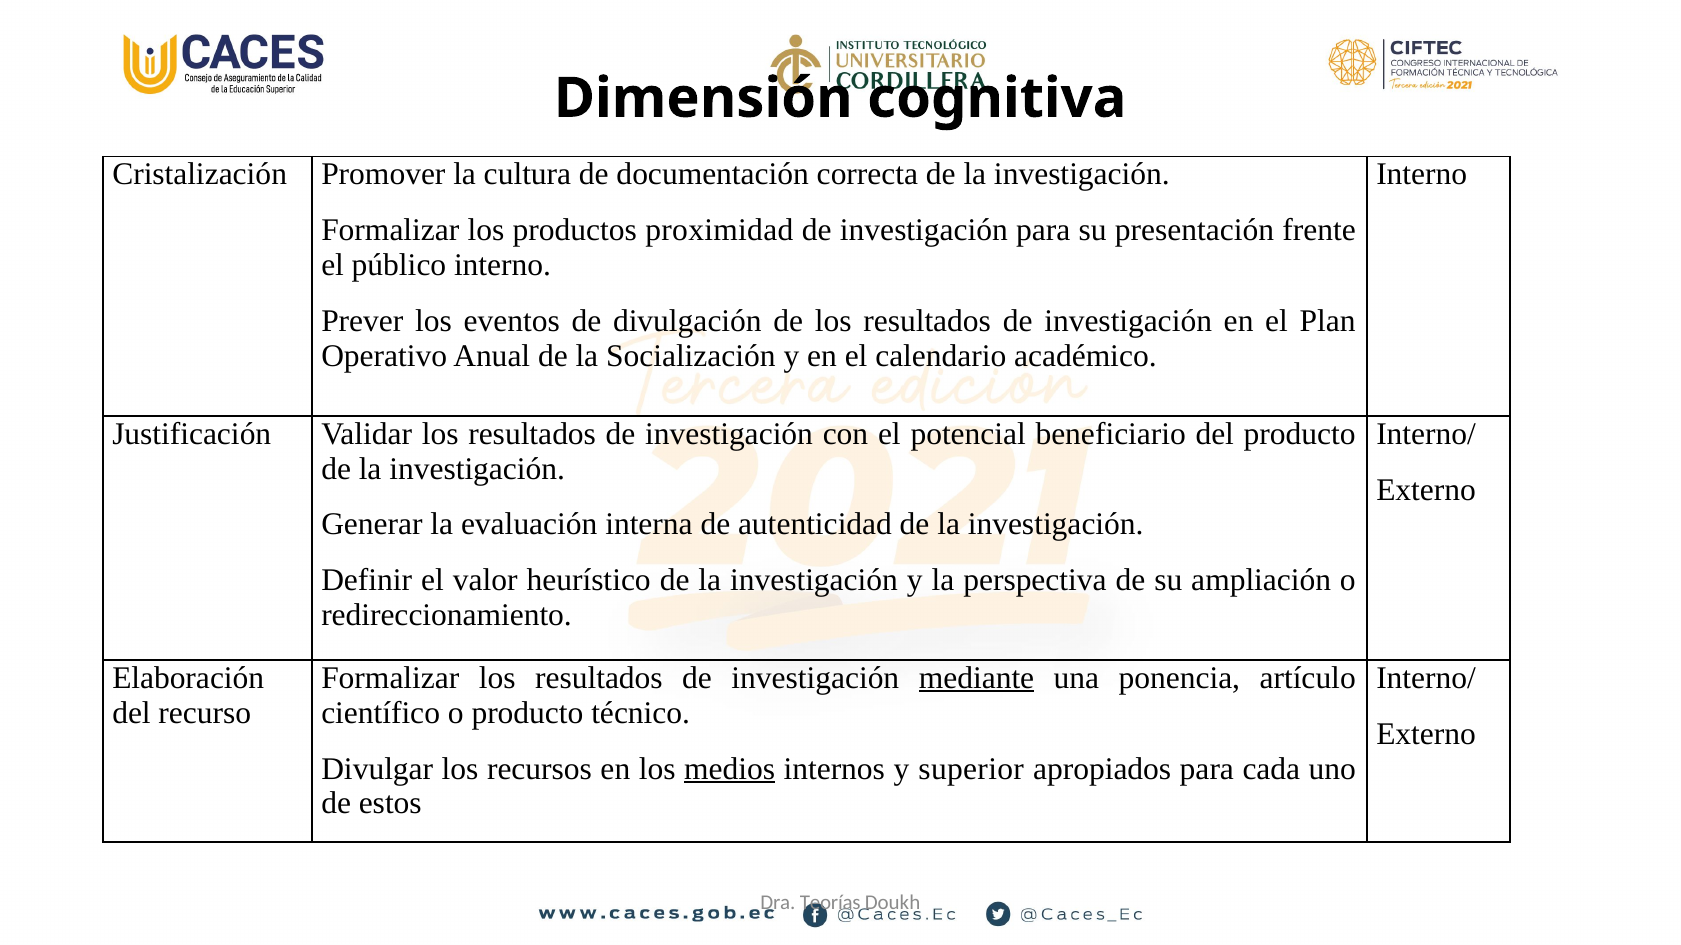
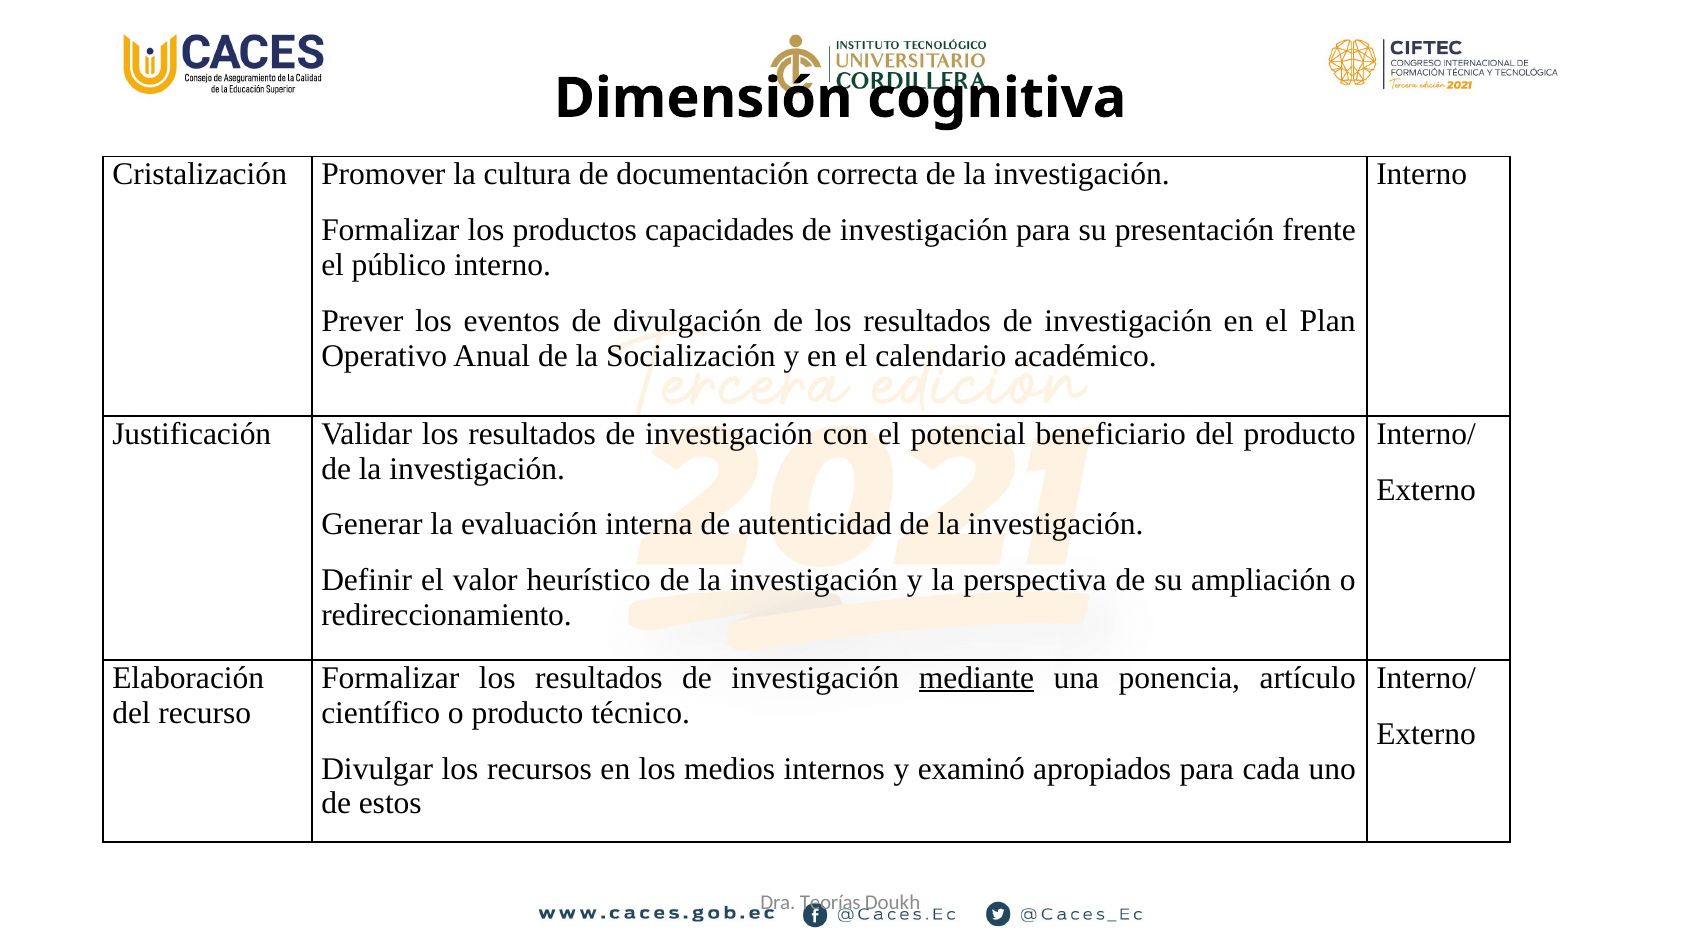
proximidad: proximidad -> capacidades
medios underline: present -> none
superior: superior -> examinó
